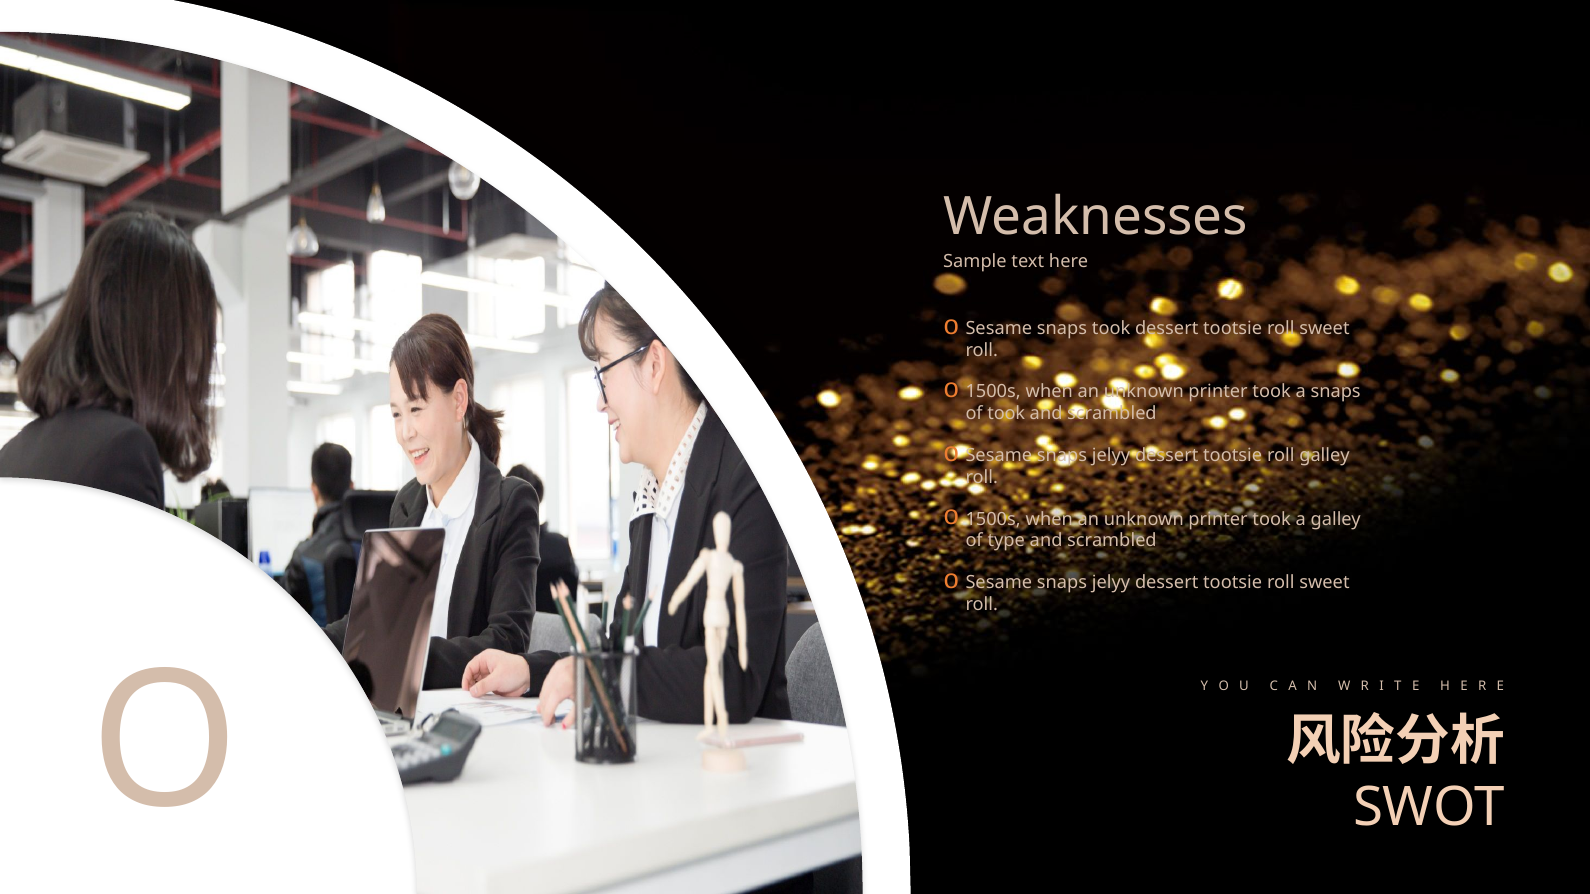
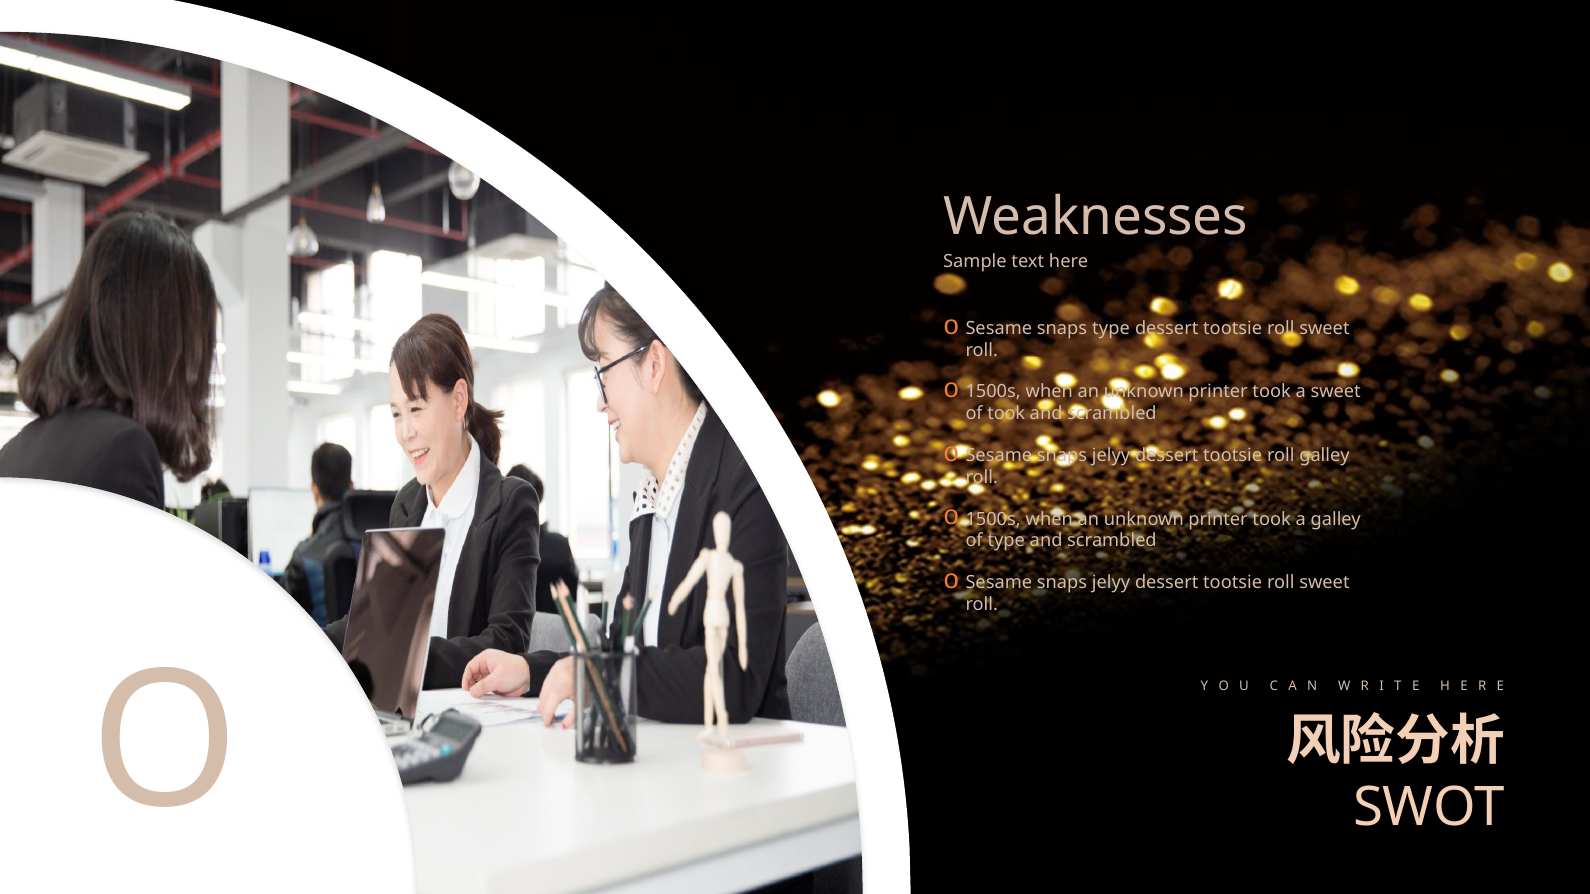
snaps took: took -> type
a snaps: snaps -> sweet
